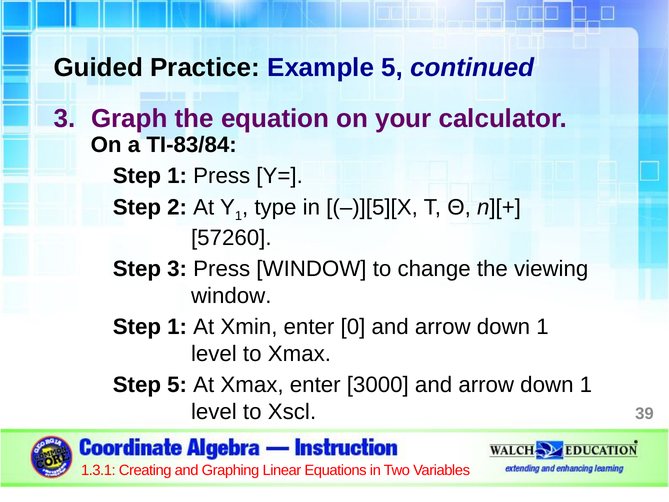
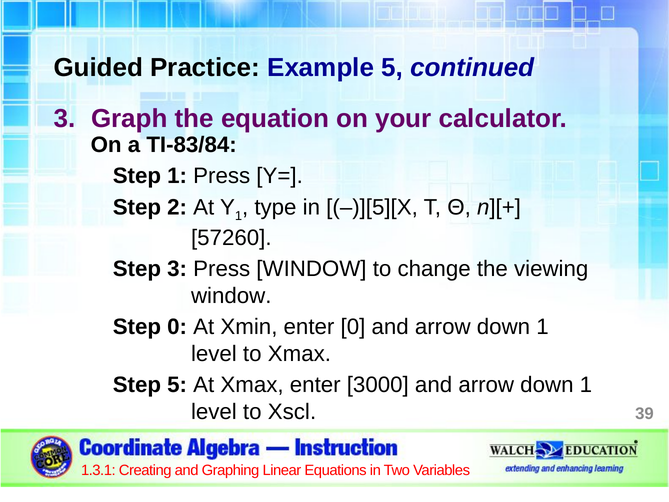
1 at (177, 327): 1 -> 0
